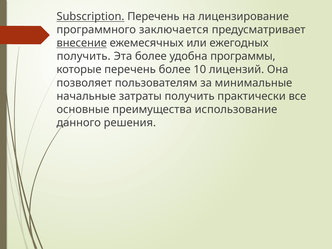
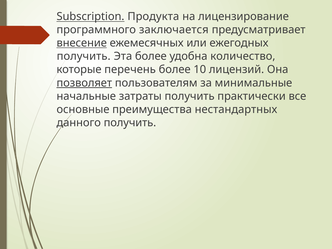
Subscription Перечень: Перечень -> Продукта
программы: программы -> количество
позволяет underline: none -> present
использование: использование -> нестандартных
данного решения: решения -> получить
